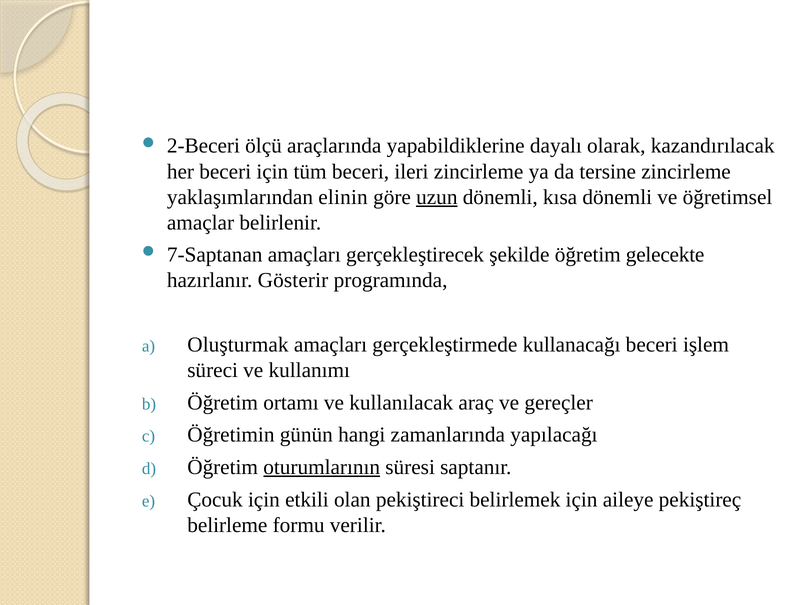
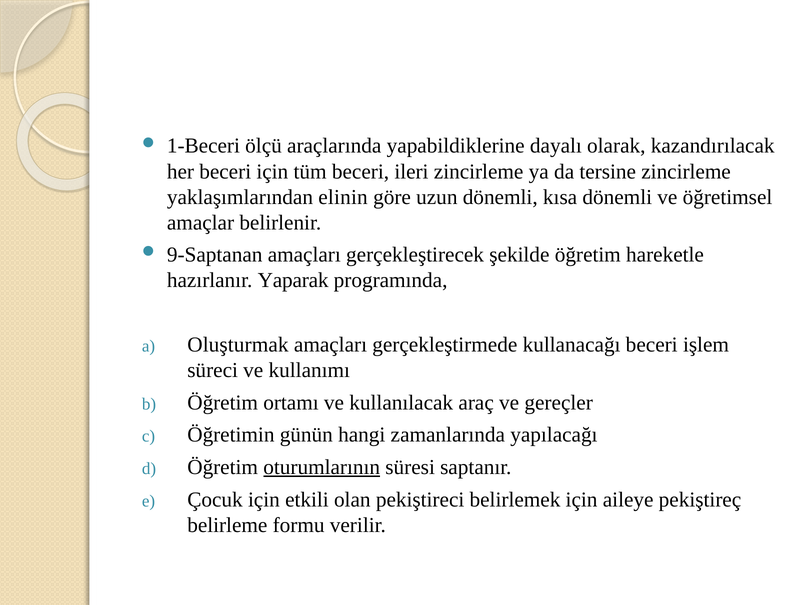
2-Beceri: 2-Beceri -> 1-Beceri
uzun underline: present -> none
7-Saptanan: 7-Saptanan -> 9-Saptanan
gelecekte: gelecekte -> hareketle
Gösterir: Gösterir -> Yaparak
